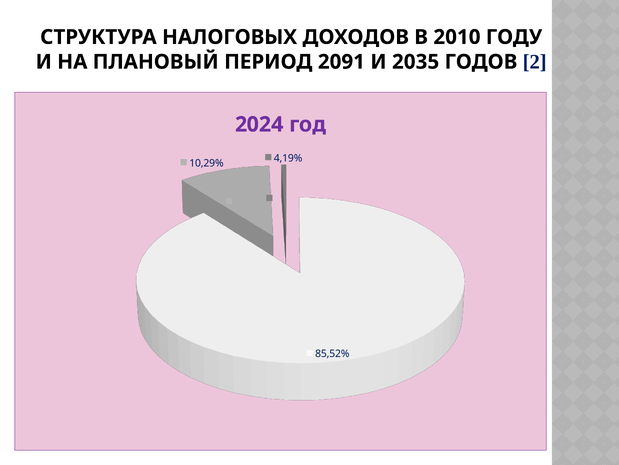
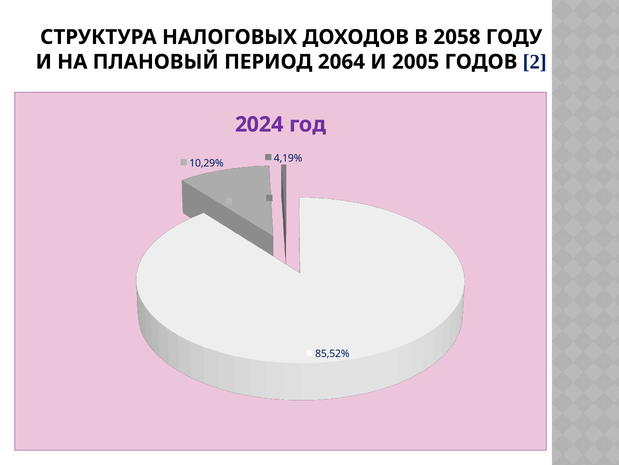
2010: 2010 -> 2058
2091: 2091 -> 2064
2035: 2035 -> 2005
